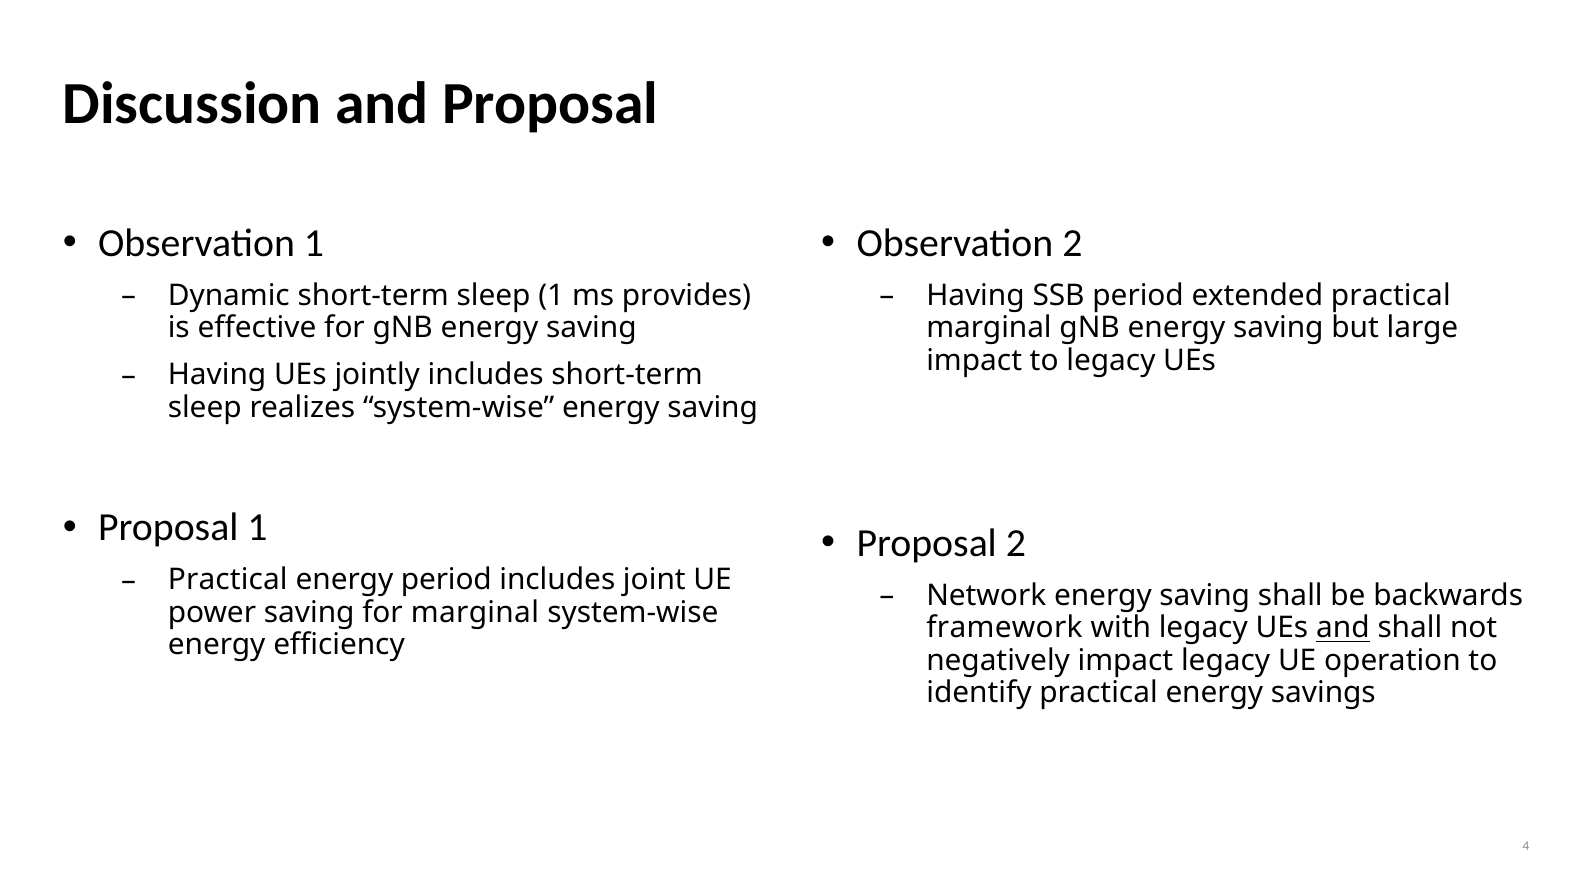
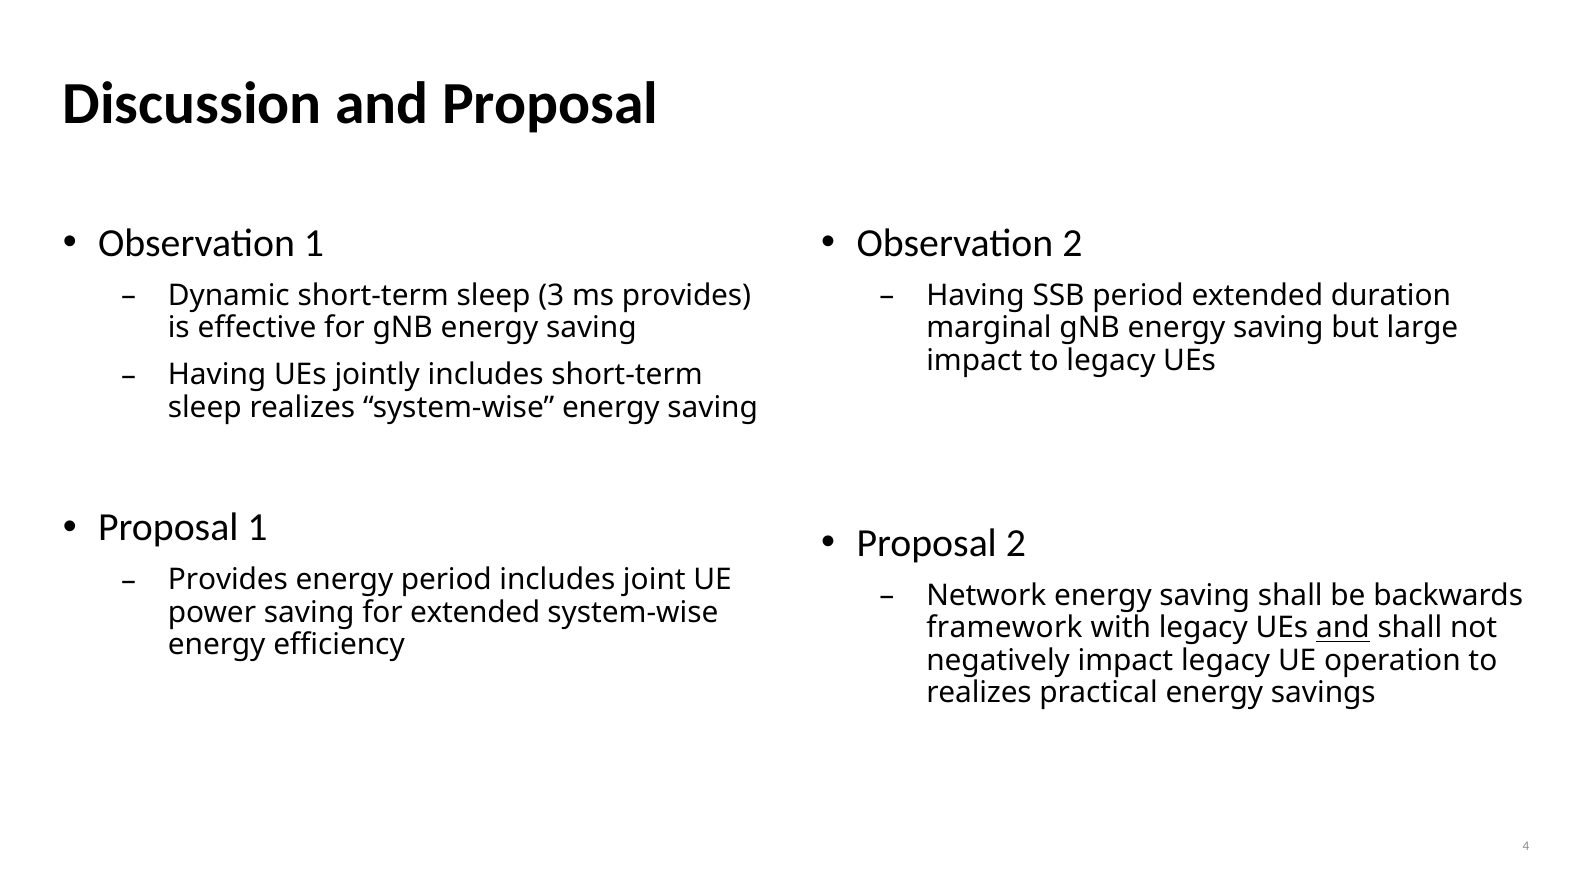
sleep 1: 1 -> 3
extended practical: practical -> duration
Practical at (228, 580): Practical -> Provides
for marginal: marginal -> extended
identify at (979, 693): identify -> realizes
